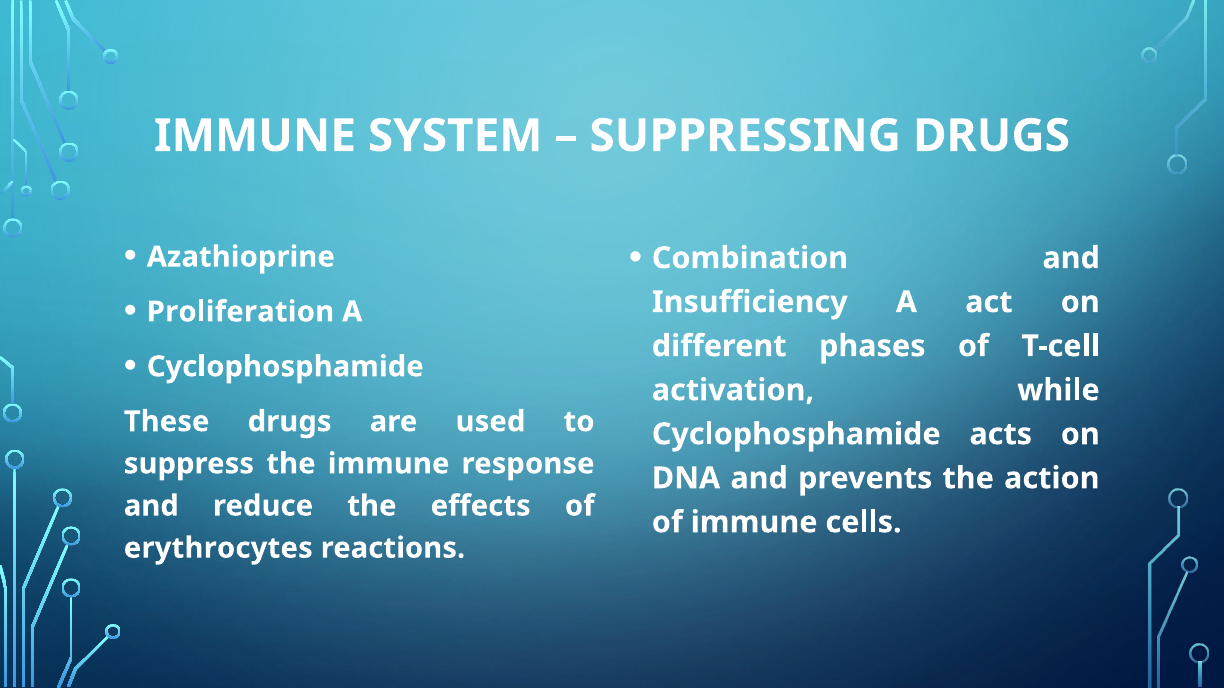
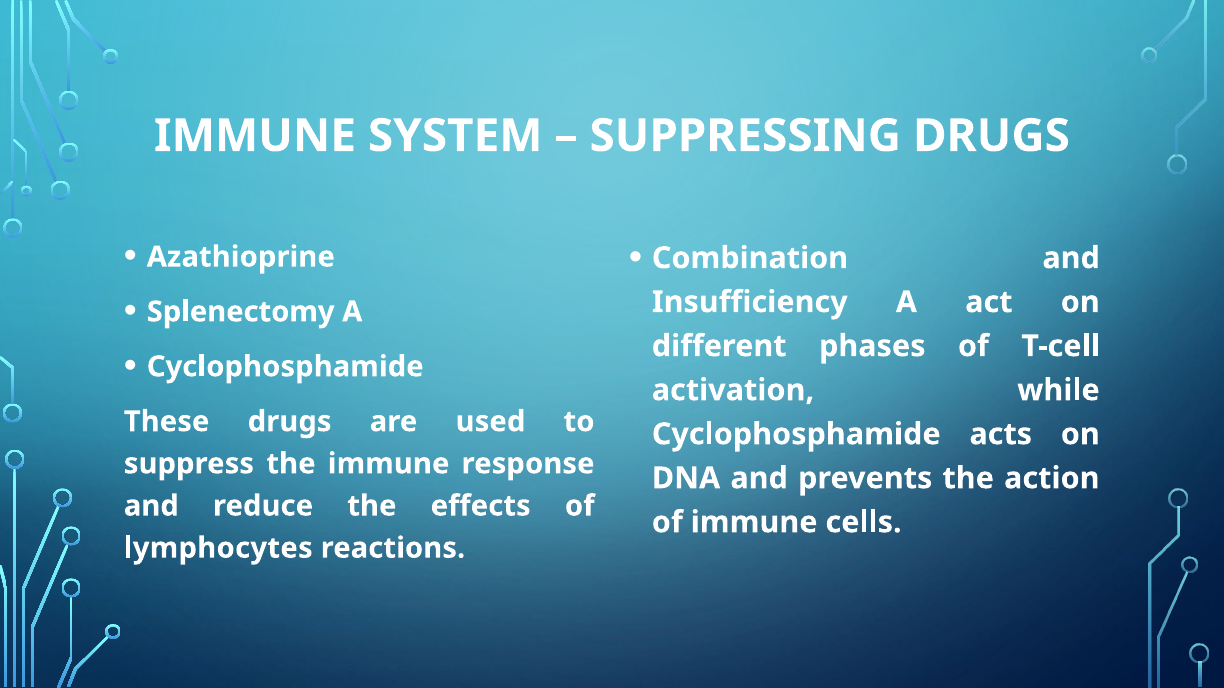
Proliferation: Proliferation -> Splenectomy
erythrocytes: erythrocytes -> lymphocytes
